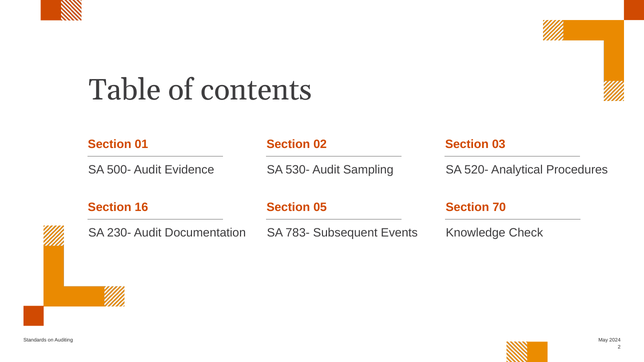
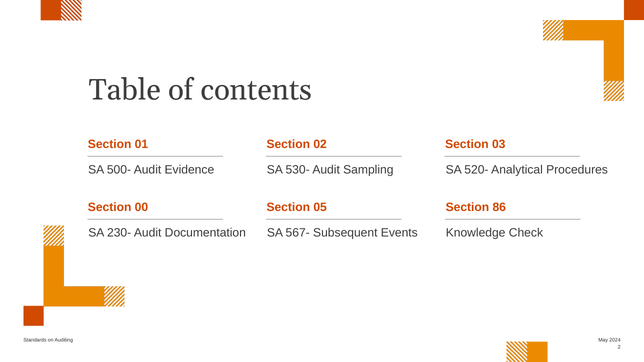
16: 16 -> 00
70: 70 -> 86
783-: 783- -> 567-
